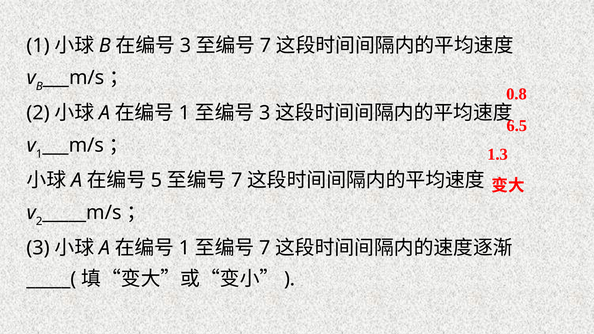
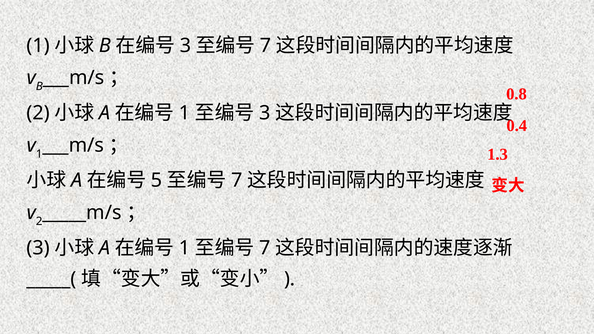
6.5: 6.5 -> 0.4
